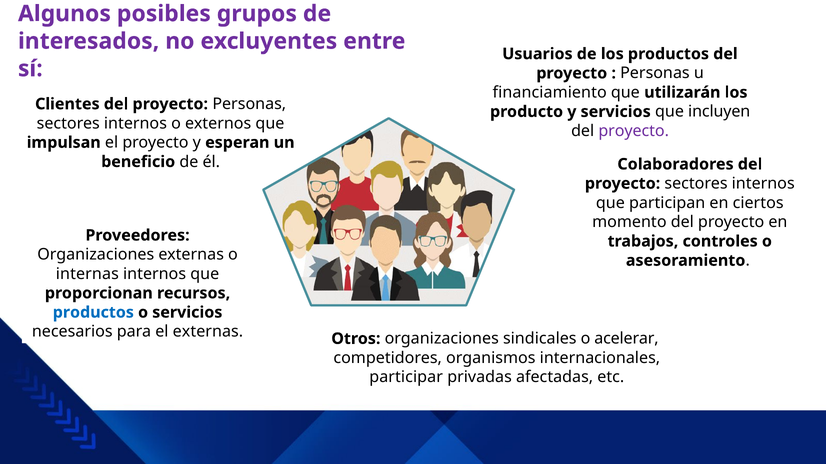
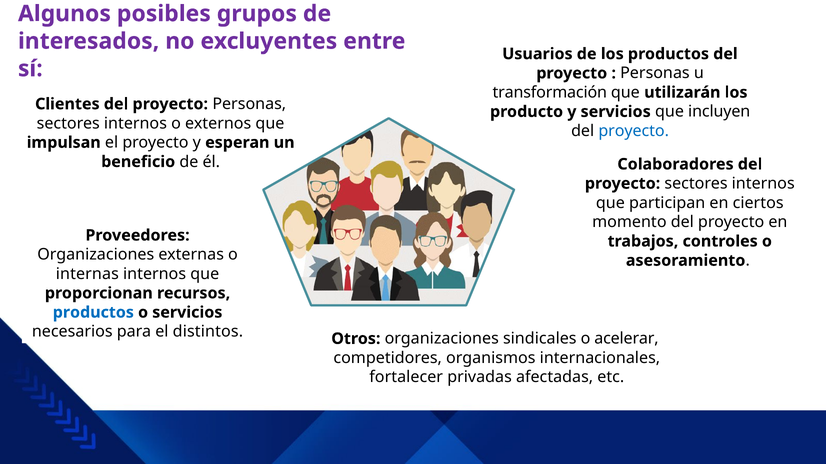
financiamiento: financiamiento -> transformación
proyecto at (634, 131) colour: purple -> blue
el externas: externas -> distintos
participar: participar -> fortalecer
